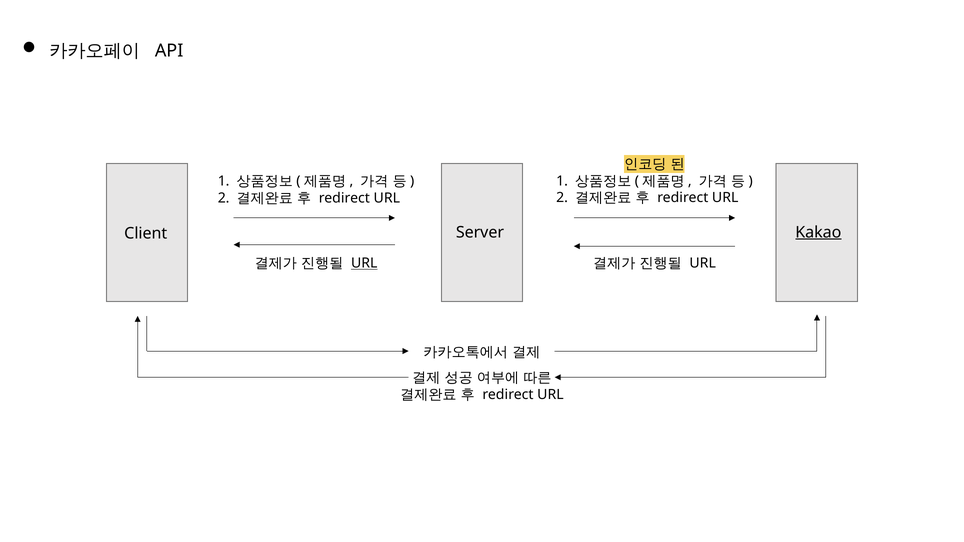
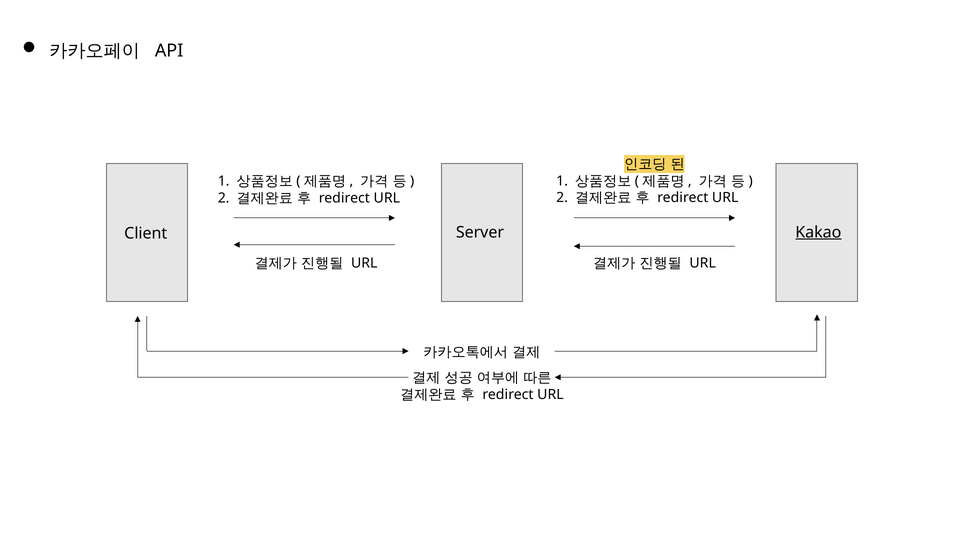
URL at (364, 263) underline: present -> none
